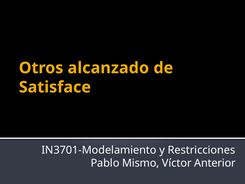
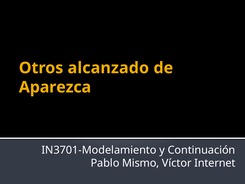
Satisface: Satisface -> Aparezca
Restricciones: Restricciones -> Continuación
Anterior: Anterior -> Internet
